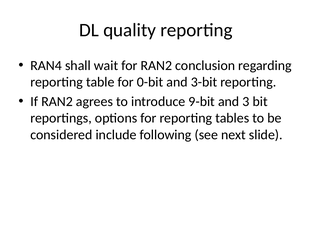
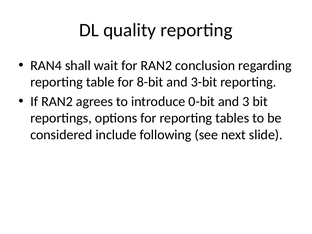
0-bit: 0-bit -> 8-bit
9-bit: 9-bit -> 0-bit
